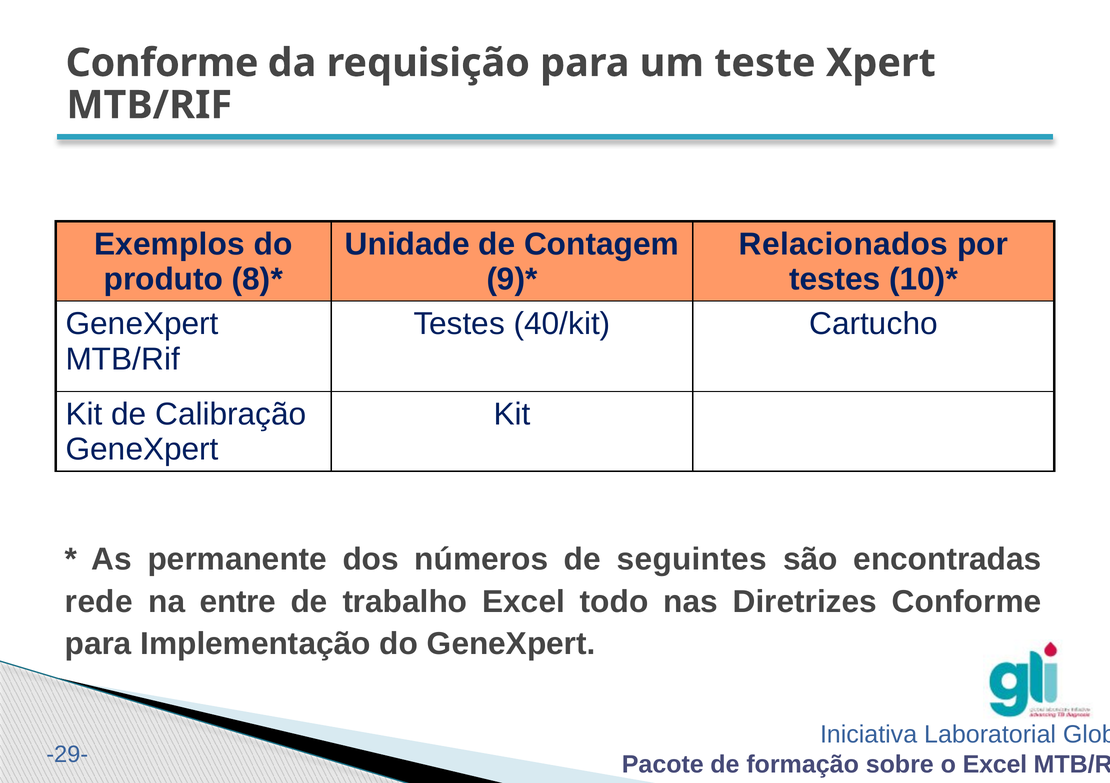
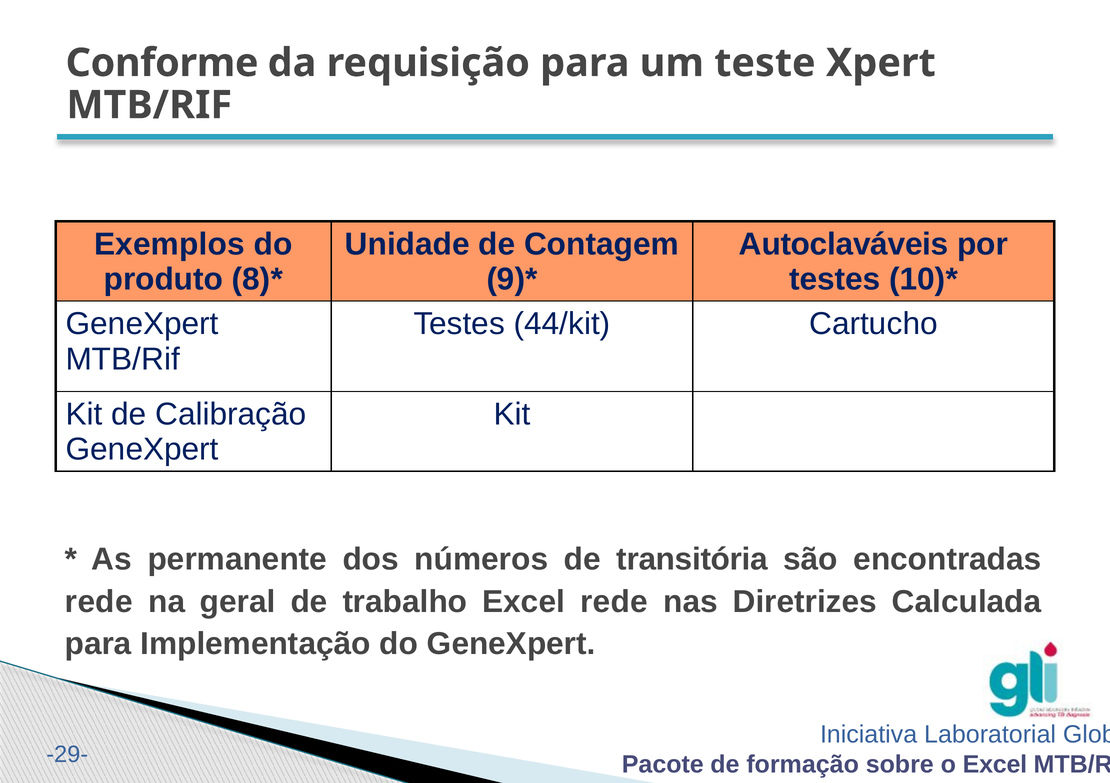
Relacionados: Relacionados -> Autoclaváveis
40/kit: 40/kit -> 44/kit
seguintes: seguintes -> transitória
entre: entre -> geral
Excel todo: todo -> rede
Diretrizes Conforme: Conforme -> Calculada
